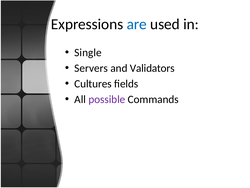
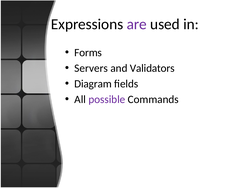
are colour: blue -> purple
Single: Single -> Forms
Cultures: Cultures -> Diagram
